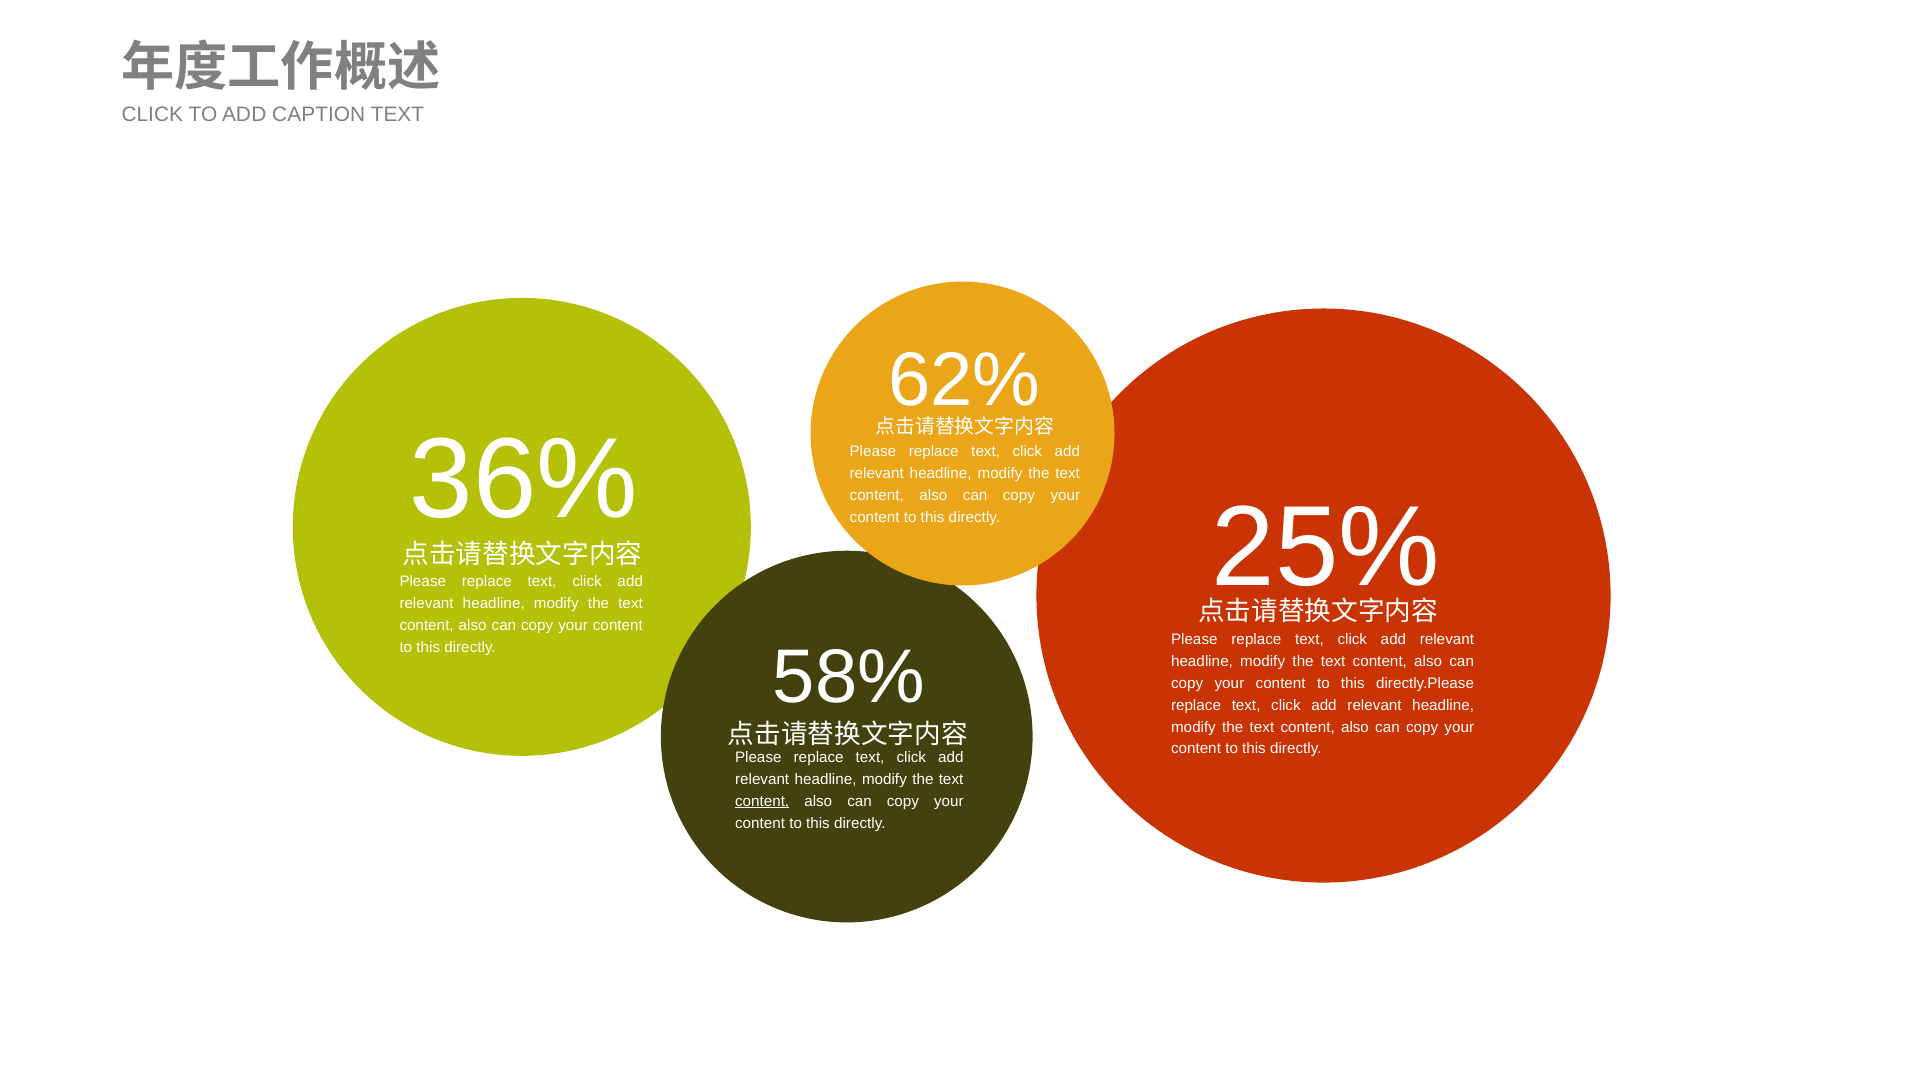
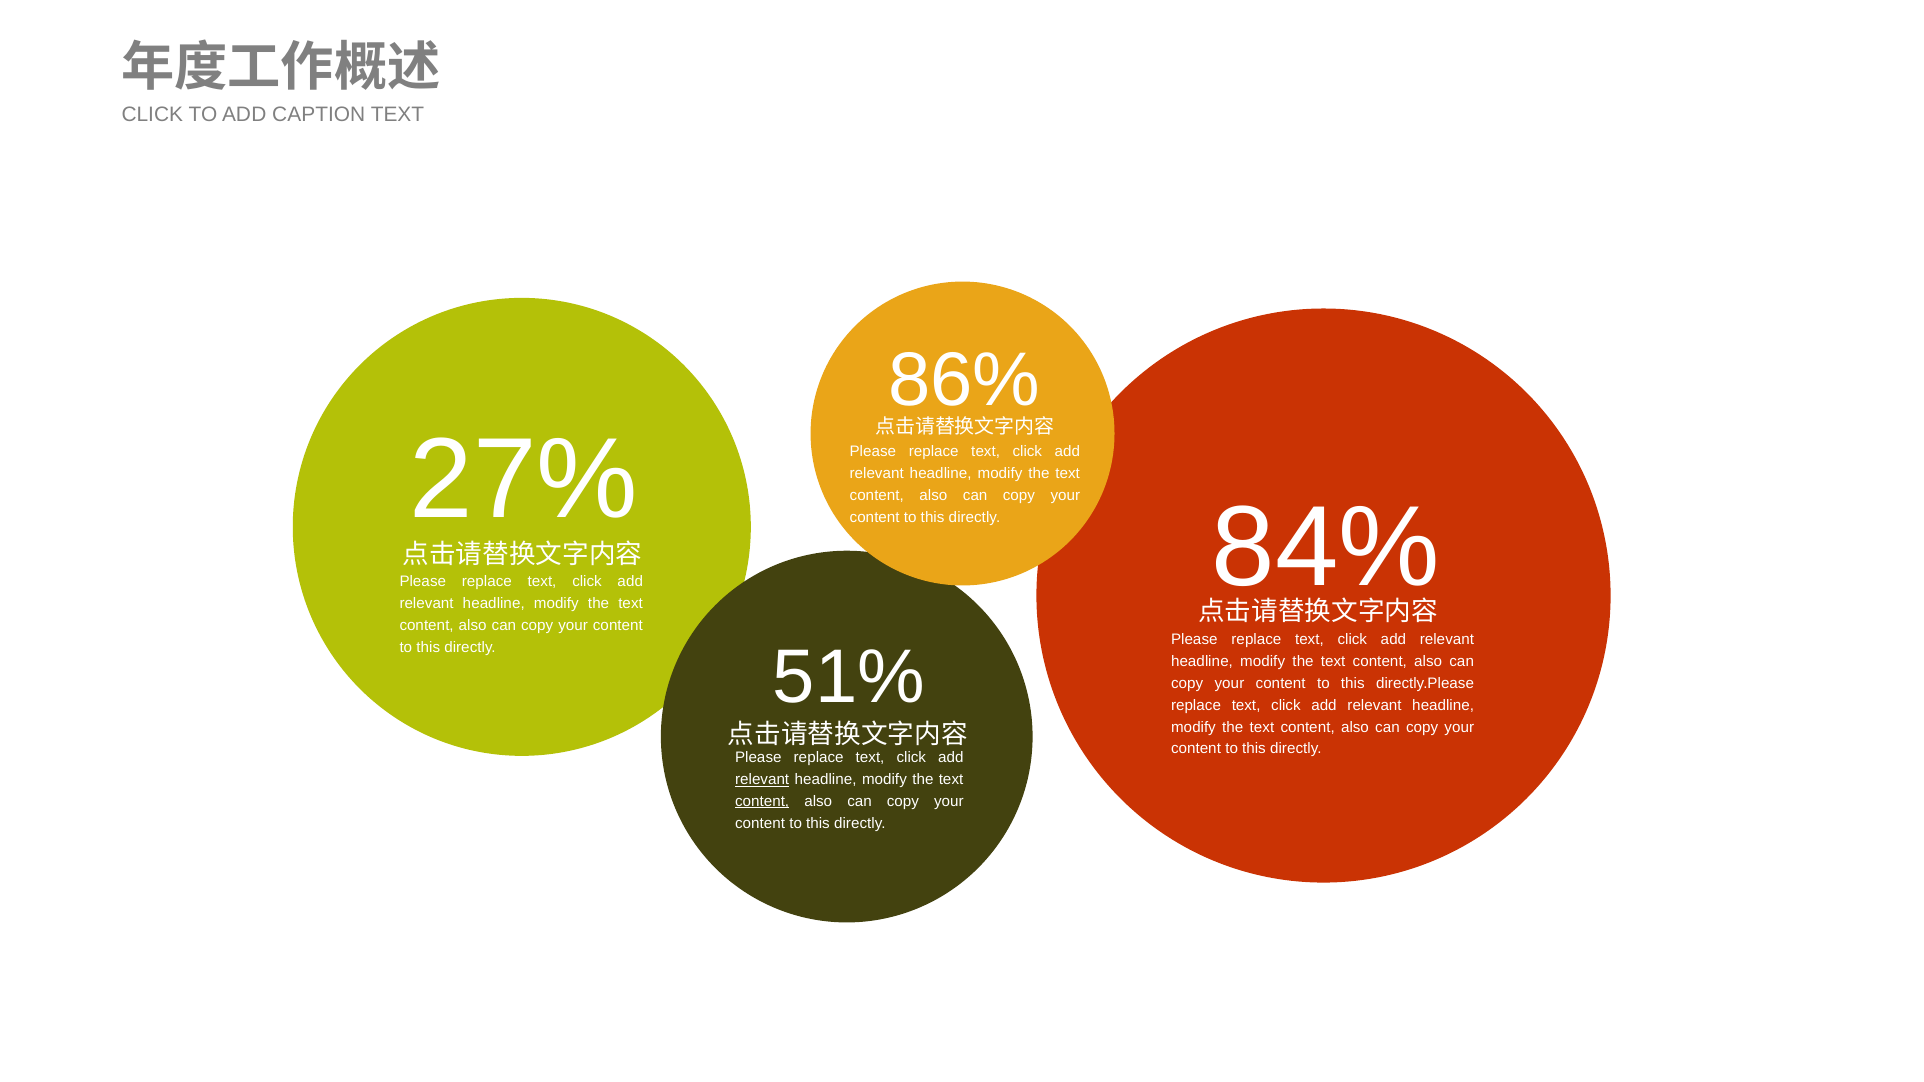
62%: 62% -> 86%
36%: 36% -> 27%
25%: 25% -> 84%
58%: 58% -> 51%
relevant at (762, 780) underline: none -> present
